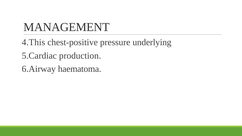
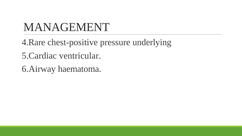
4.This: 4.This -> 4.Rare
production: production -> ventricular
